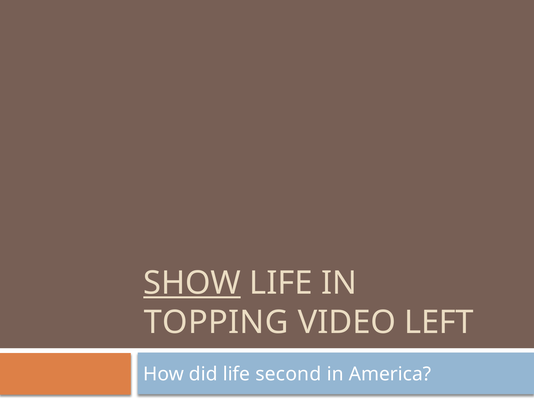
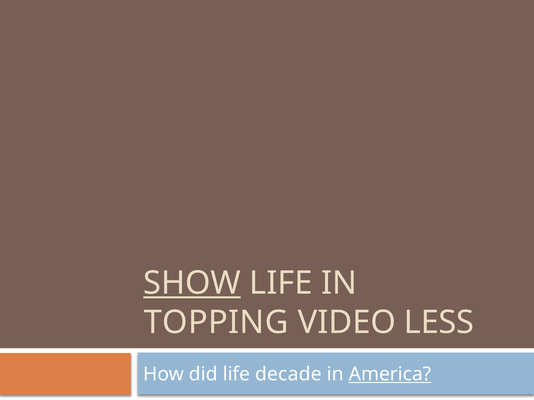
LEFT: LEFT -> LESS
second: second -> decade
America underline: none -> present
